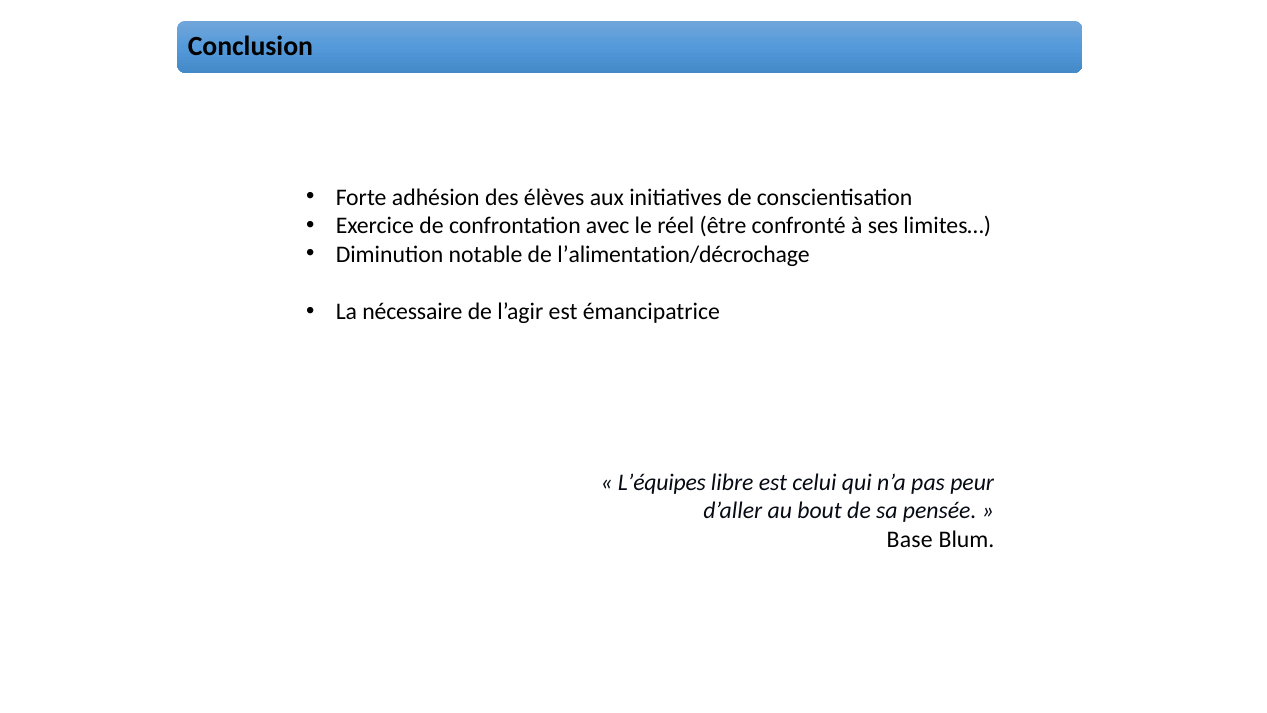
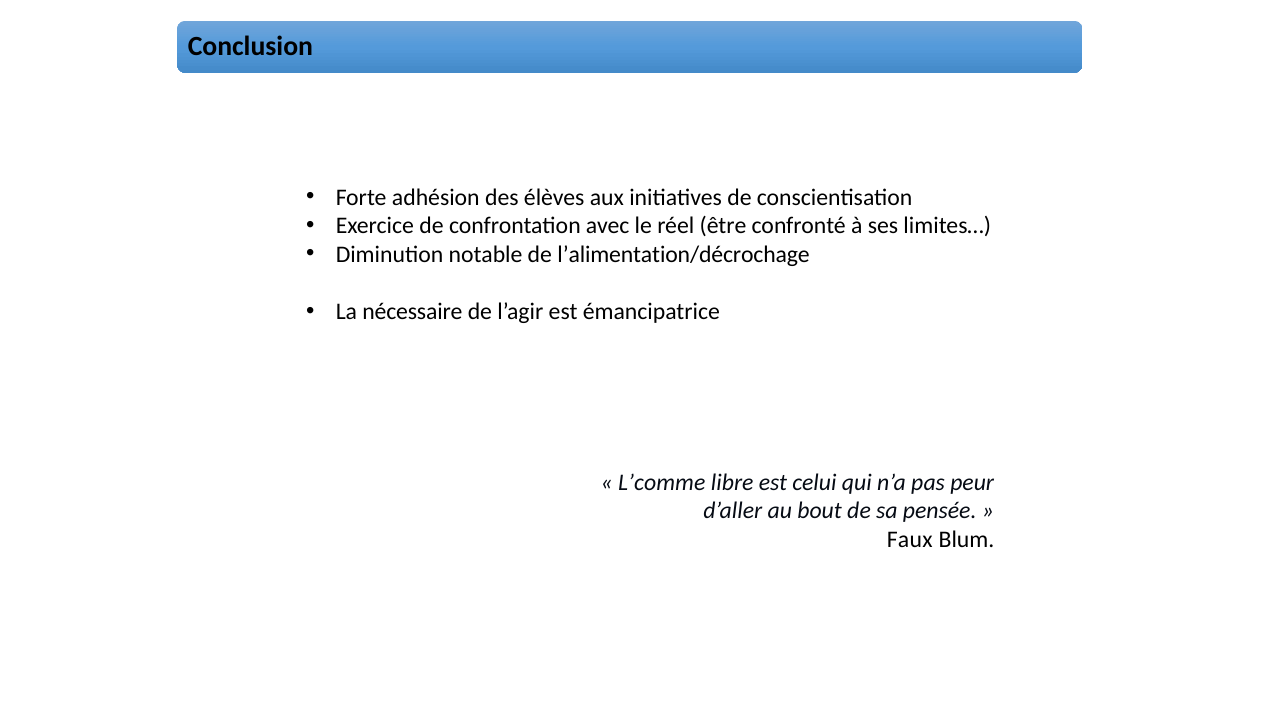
L’équipes: L’équipes -> L’comme
Base: Base -> Faux
